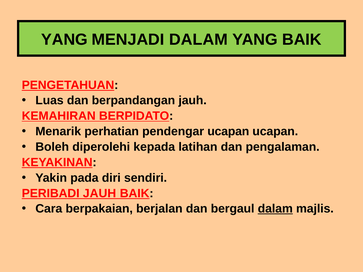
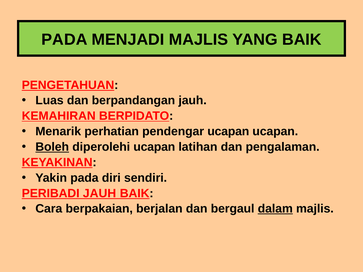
YANG at (64, 40): YANG -> PADA
MENJADI DALAM: DALAM -> MAJLIS
Boleh underline: none -> present
diperolehi kepada: kepada -> ucapan
